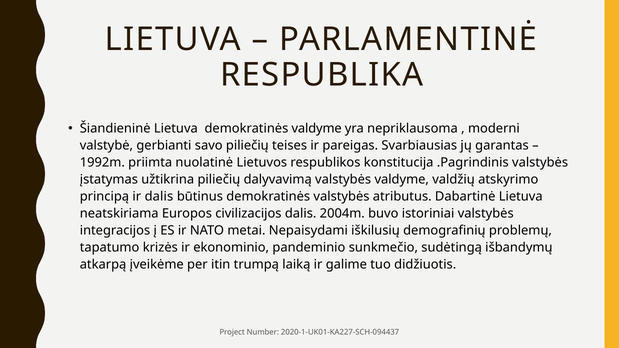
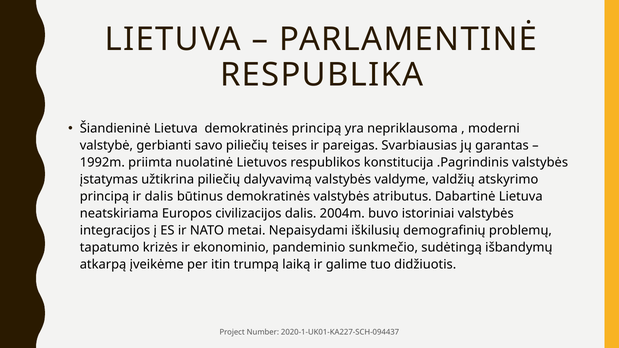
demokratinės valdyme: valdyme -> principą
